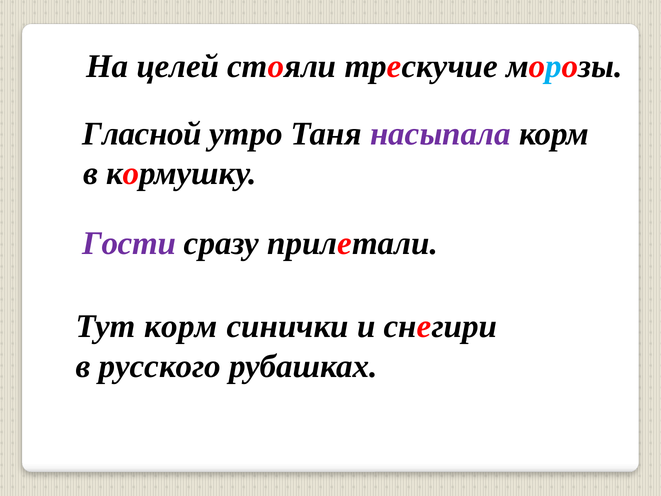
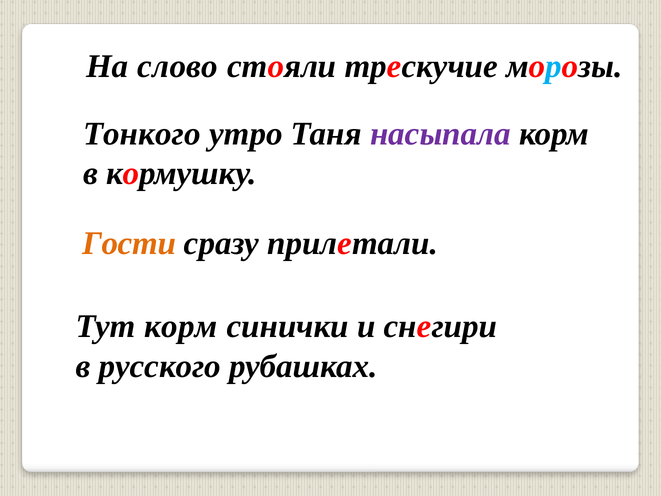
целей: целей -> слово
Гласной: Гласной -> Тонкого
Гости colour: purple -> orange
